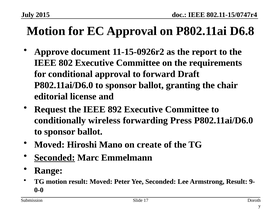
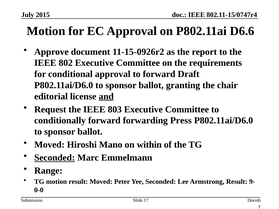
D6.8: D6.8 -> D6.6
and underline: none -> present
892: 892 -> 803
conditionally wireless: wireless -> forward
create: create -> within
